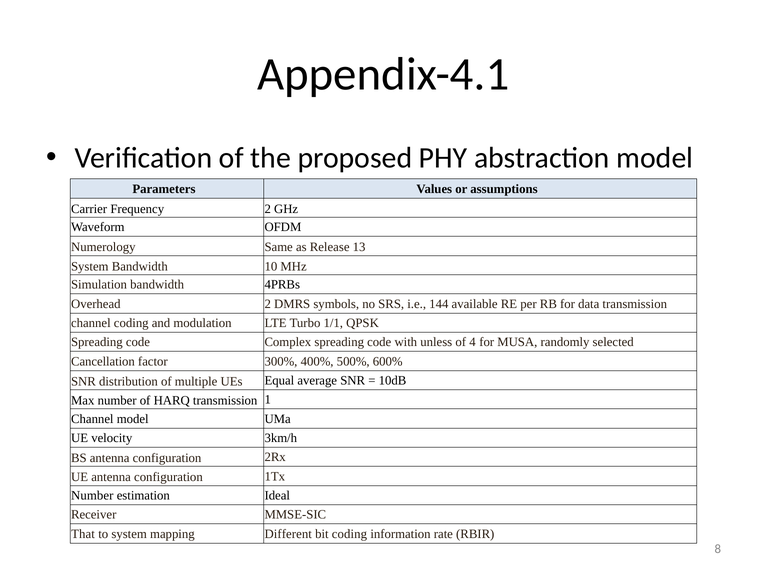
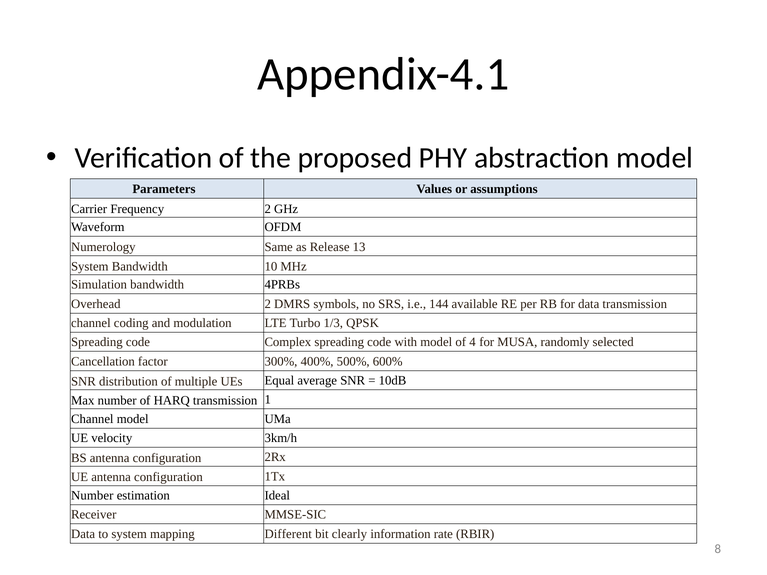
1/1: 1/1 -> 1/3
with unless: unless -> model
That at (83, 534): That -> Data
bit coding: coding -> clearly
